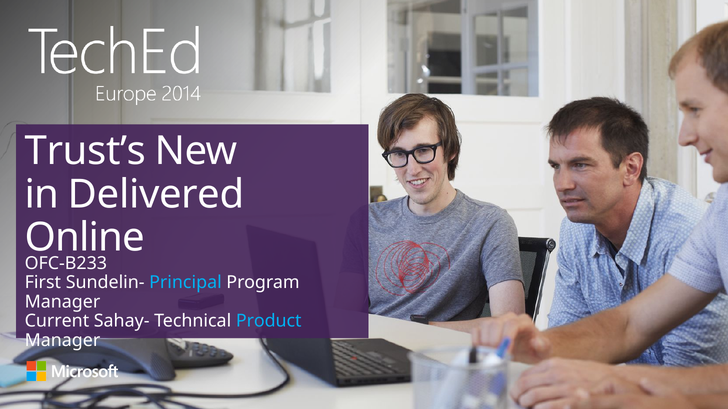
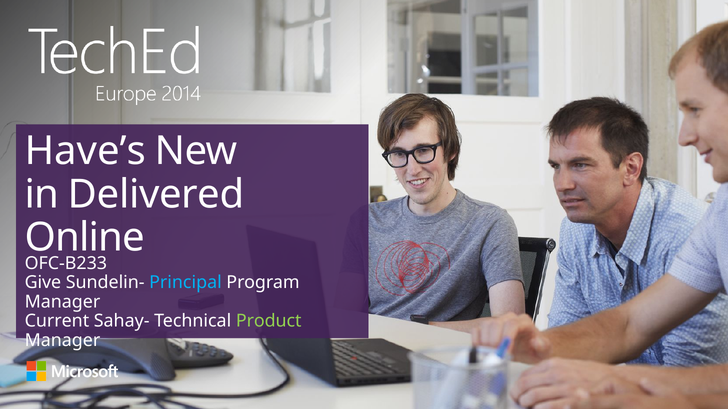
Trust’s: Trust’s -> Have’s
First: First -> Give
Product colour: light blue -> light green
